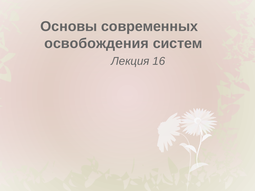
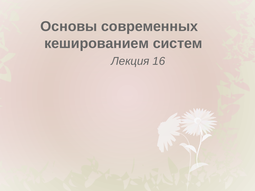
освобождения: освобождения -> кешированием
